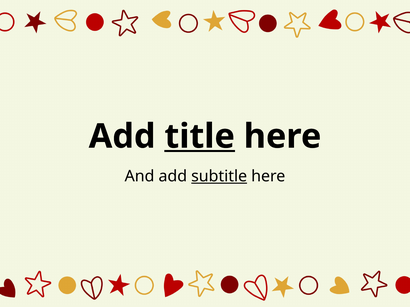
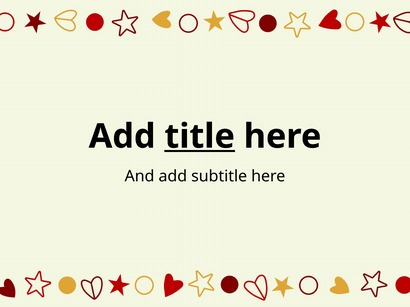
subtitle underline: present -> none
